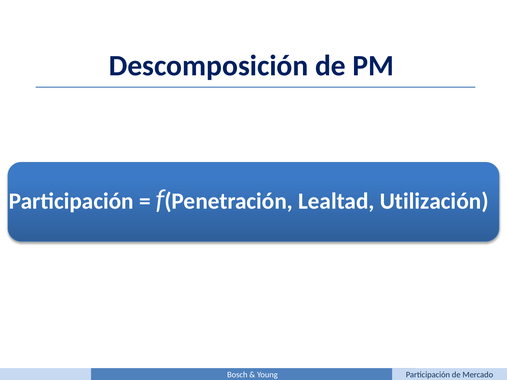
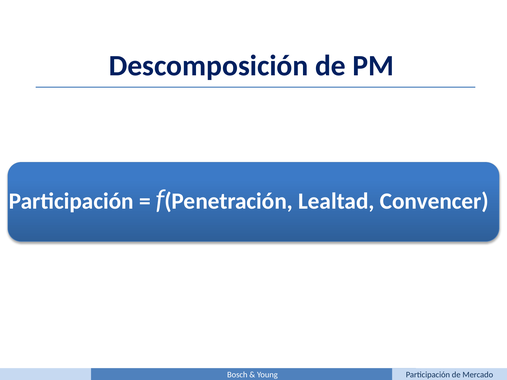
Utilización: Utilización -> Convencer
